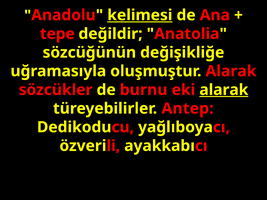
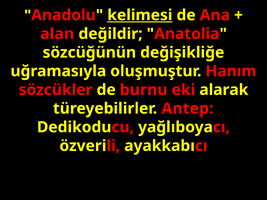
tepe: tepe -> alan
oluşmuştur Alarak: Alarak -> Hanım
alarak at (224, 90) underline: present -> none
